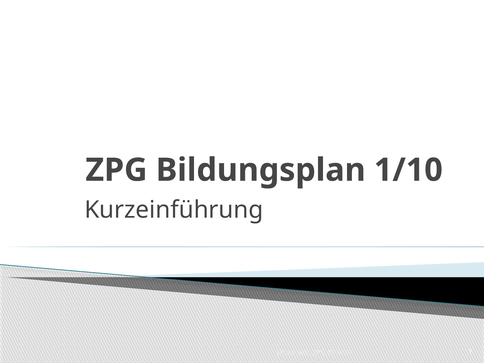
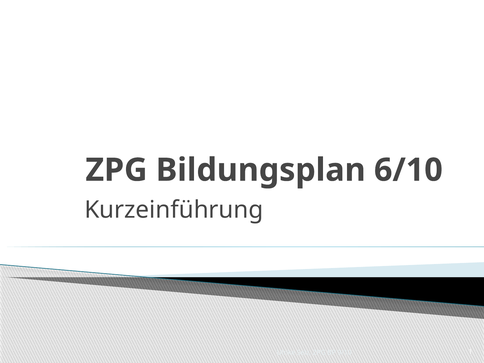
1/10: 1/10 -> 6/10
